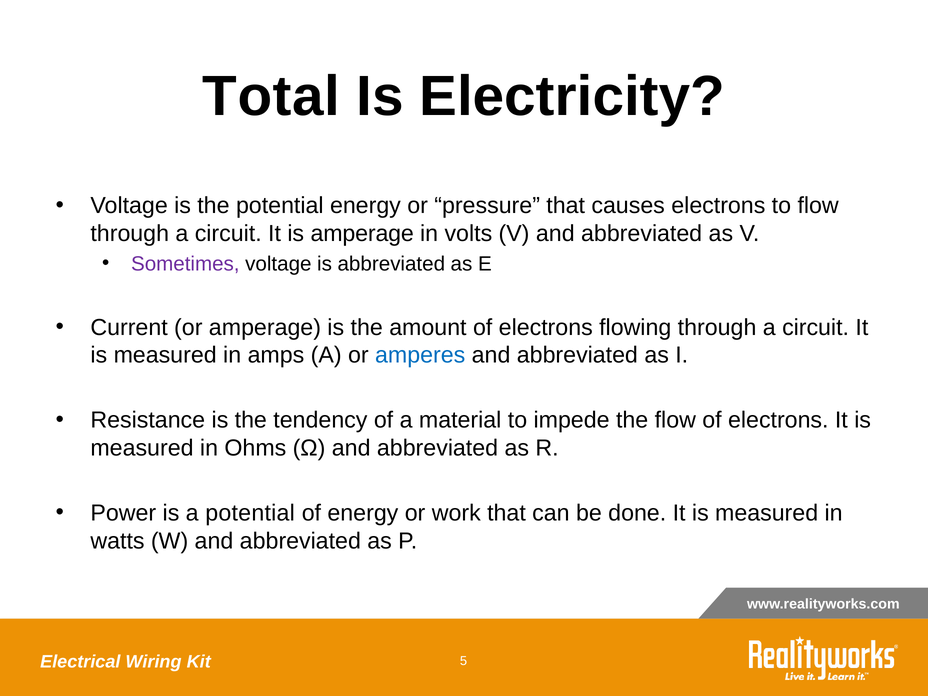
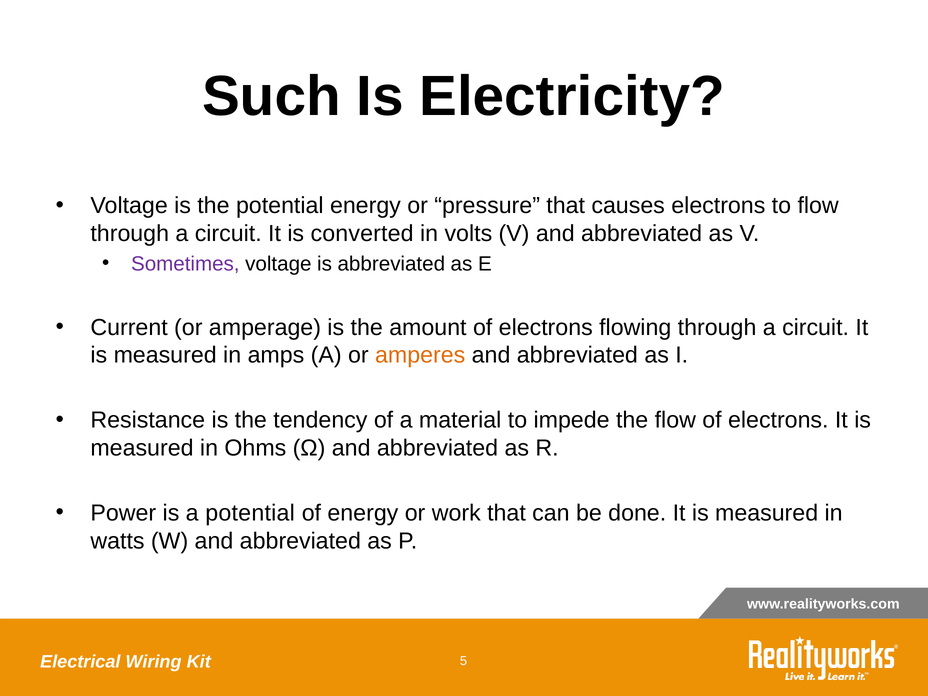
Total: Total -> Such
is amperage: amperage -> converted
amperes colour: blue -> orange
